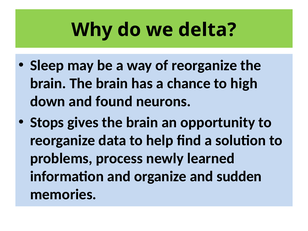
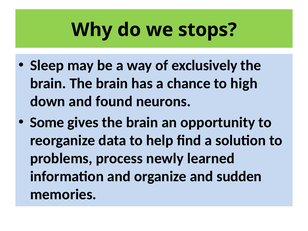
delta: delta -> stops
of reorganize: reorganize -> exclusively
Stops: Stops -> Some
